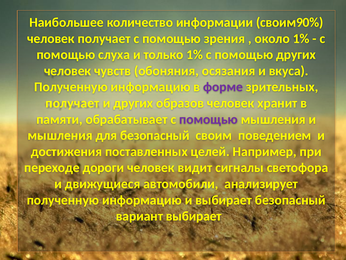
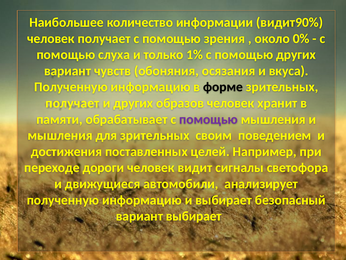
своим90%: своим90% -> видит90%
около 1%: 1% -> 0%
человек at (68, 71): человек -> вариант
форме colour: purple -> black
для безопасный: безопасный -> зрительных
